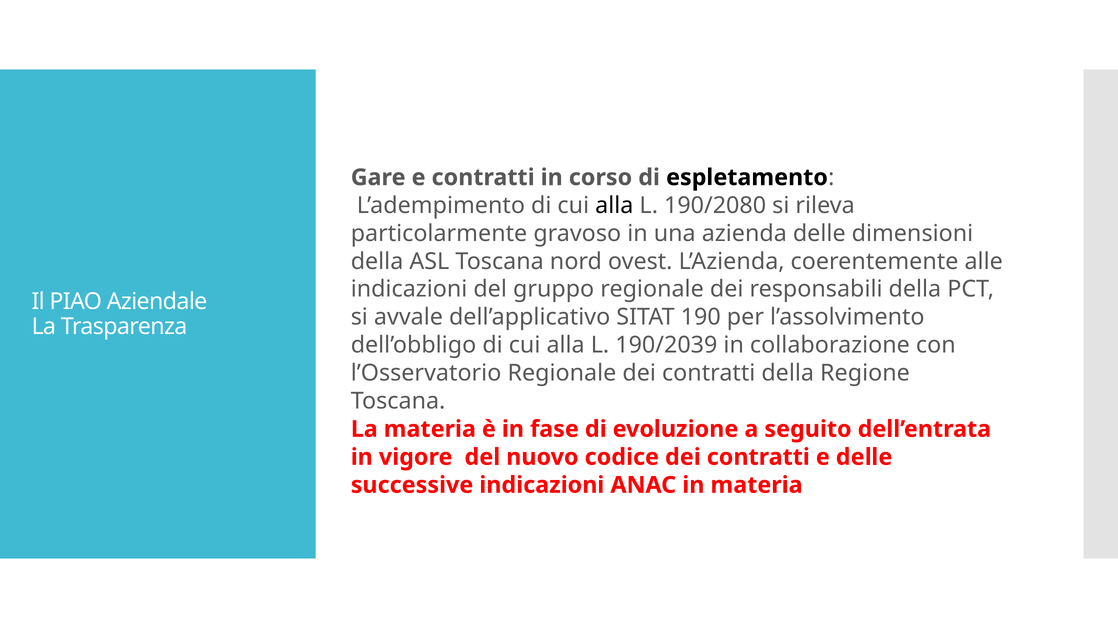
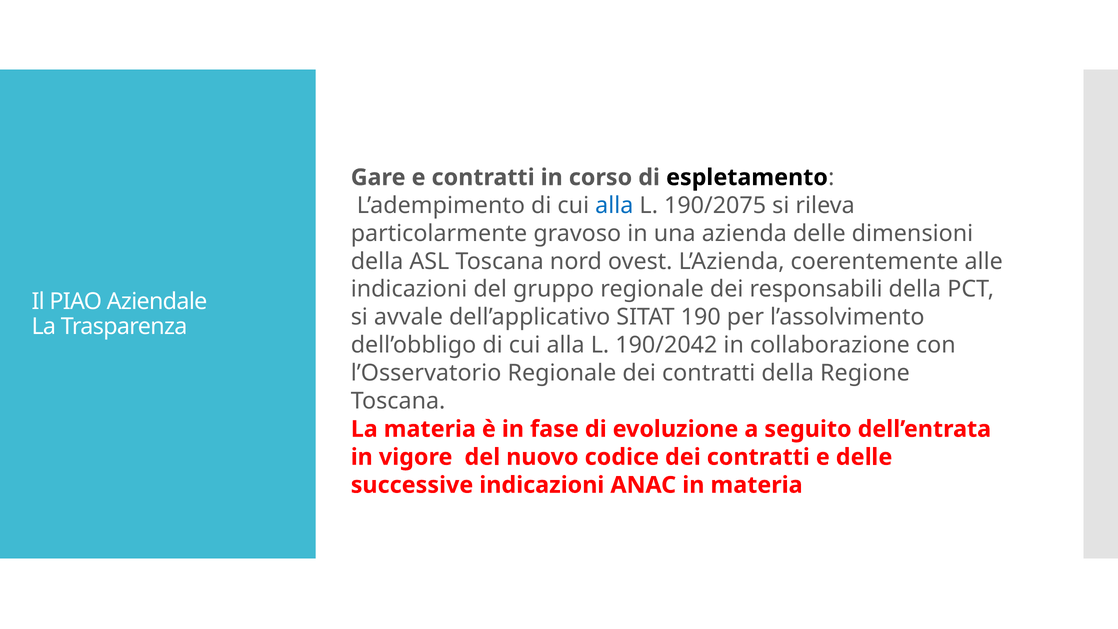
alla at (614, 205) colour: black -> blue
190/2080: 190/2080 -> 190/2075
190/2039: 190/2039 -> 190/2042
